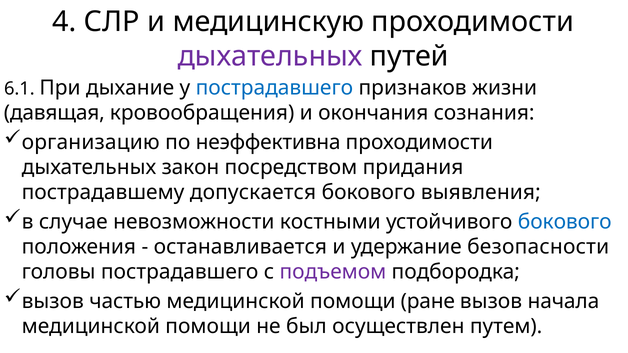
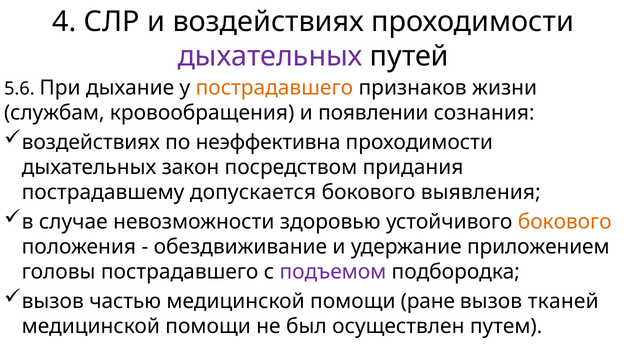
и медицинскую: медицинскую -> воздействиях
6.1: 6.1 -> 5.6
пострадавшего at (274, 88) colour: blue -> orange
давящая: давящая -> службам
окончания: окончания -> появлении
организацию at (91, 142): организацию -> воздействиях
костными: костными -> здоровью
бокового at (565, 222) colour: blue -> orange
останавливается: останавливается -> обездвиживание
безопасности: безопасности -> приложением
начала: начала -> тканей
